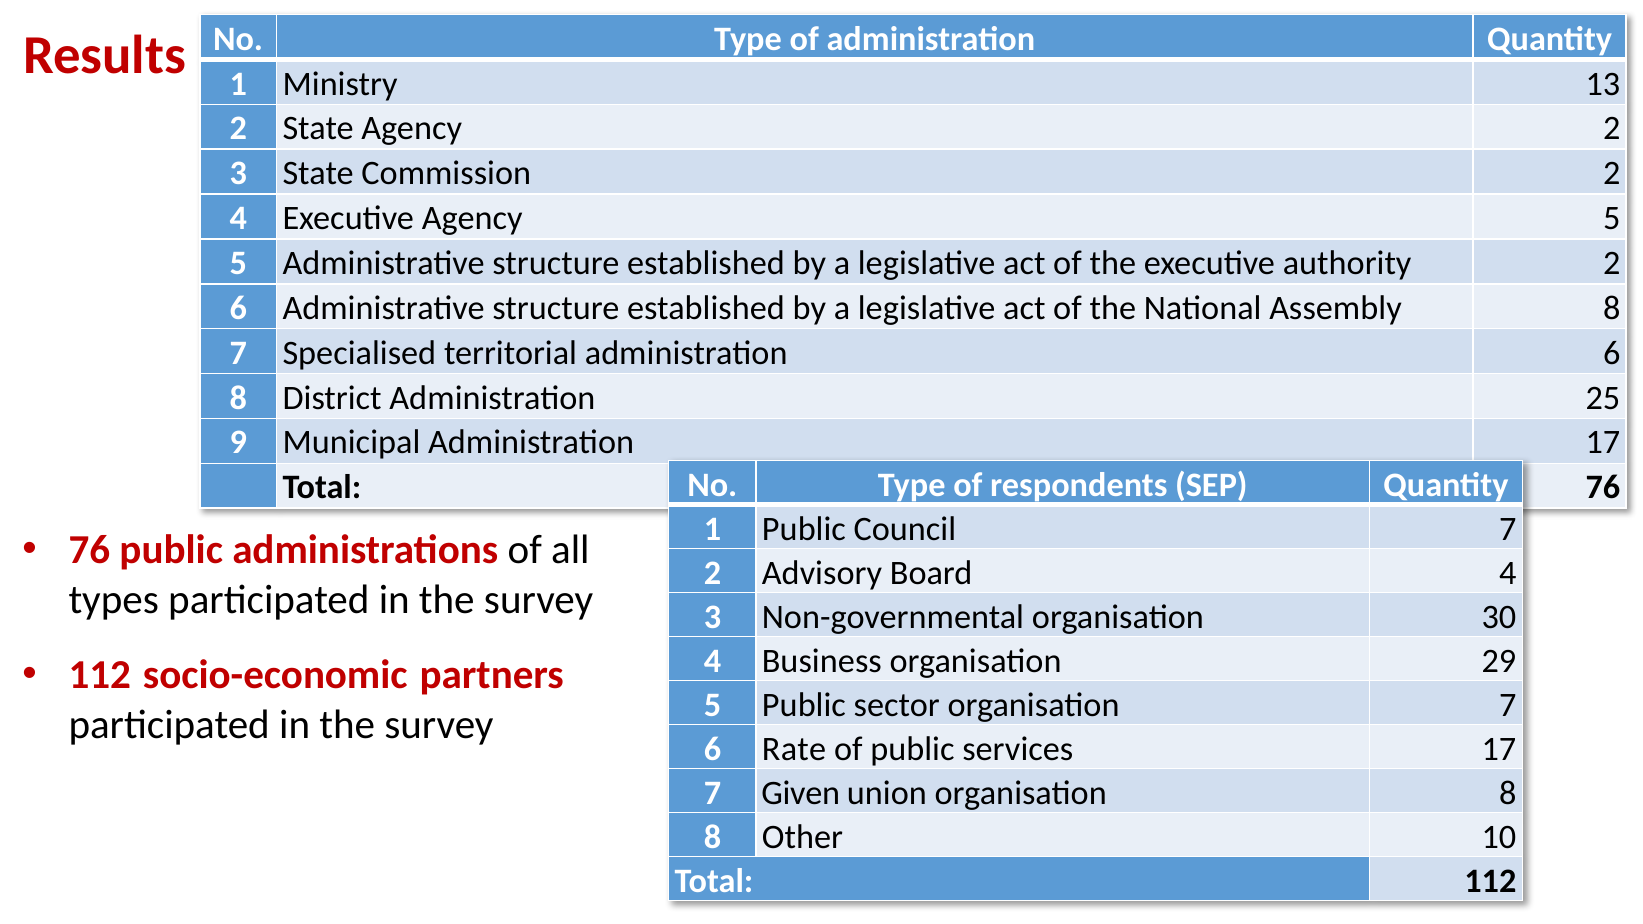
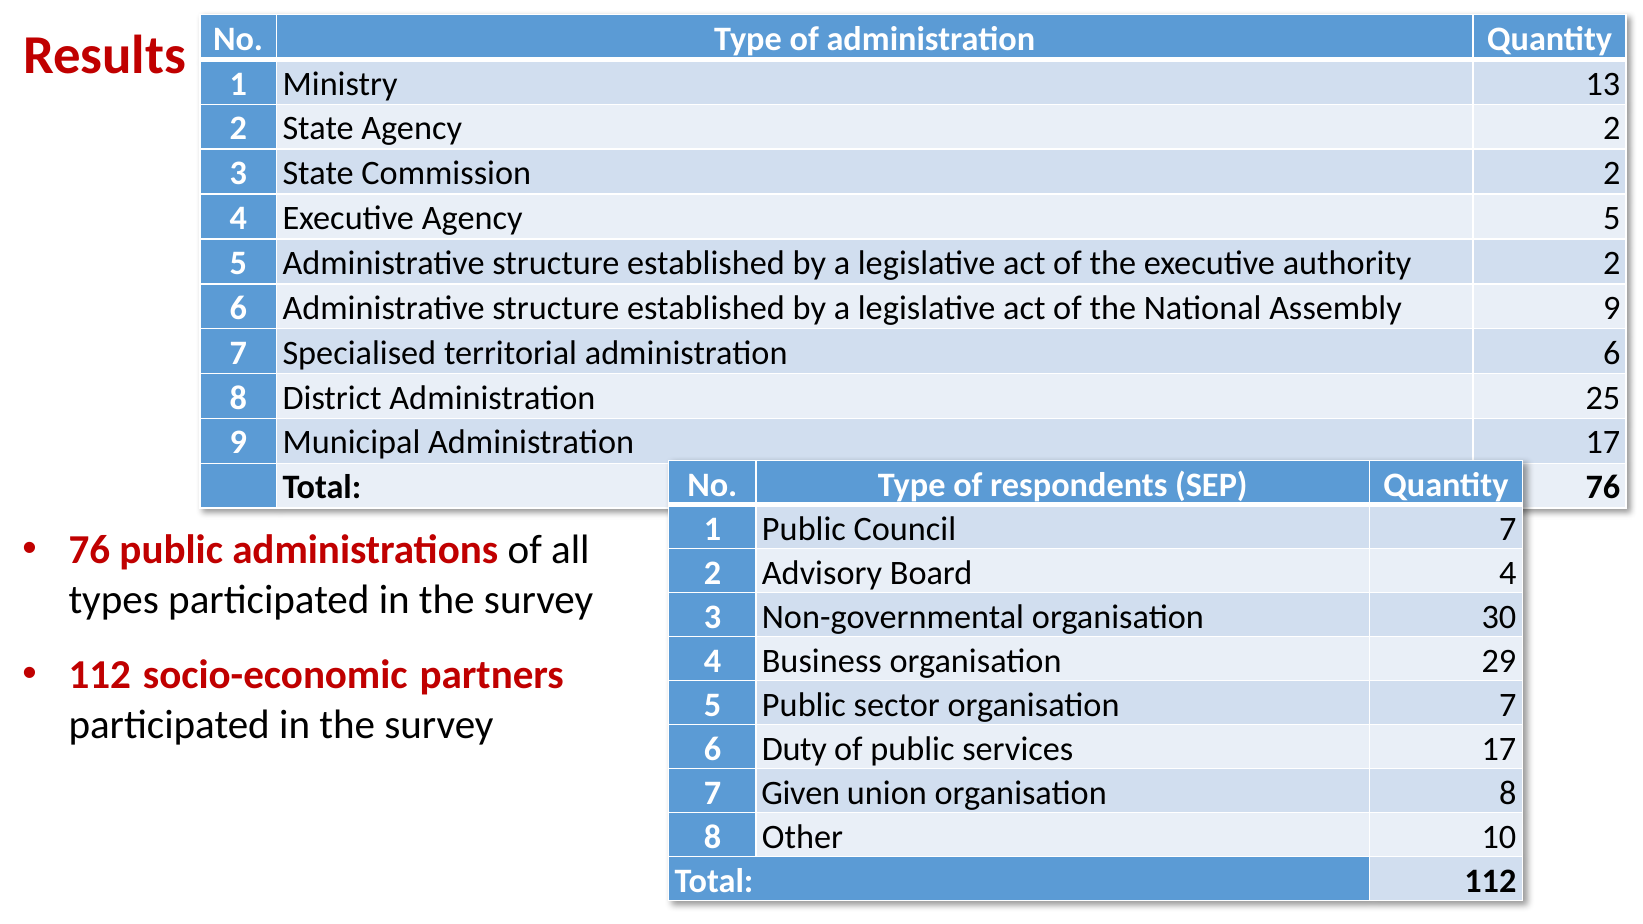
Assembly 8: 8 -> 9
Rate: Rate -> Duty
